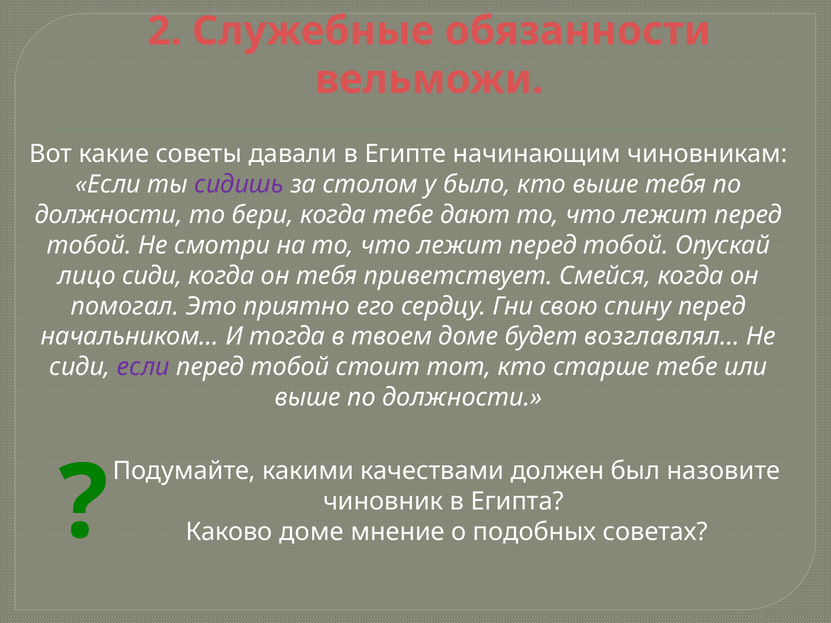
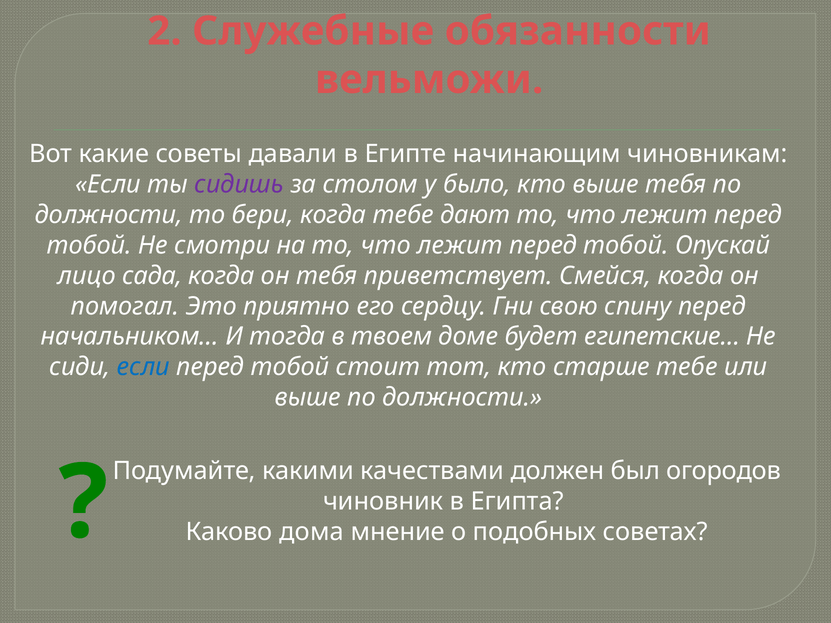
лицо сиди: сиди -> сада
возглавлял…: возглавлял… -> египетские…
если at (143, 367) colour: purple -> blue
назовите: назовите -> огородов
Каково доме: доме -> дома
